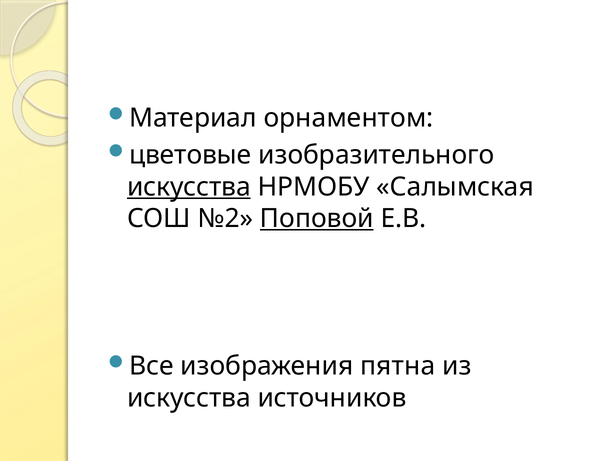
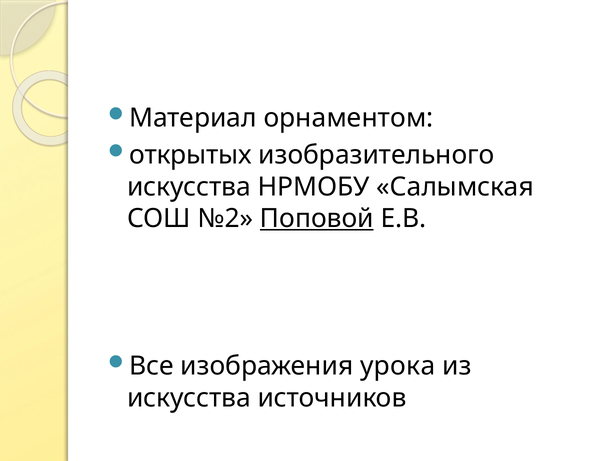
цветовые: цветовые -> открытых
искусства at (189, 187) underline: present -> none
пятна: пятна -> урока
